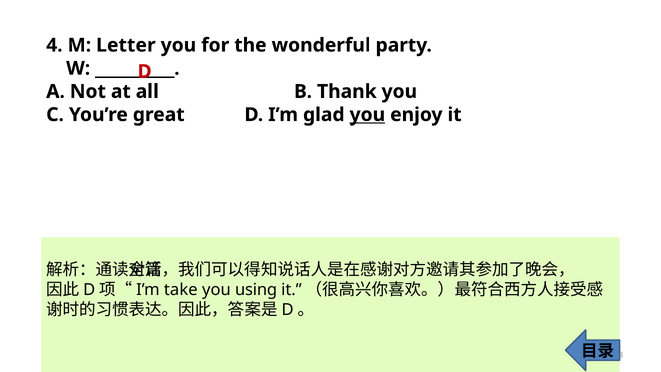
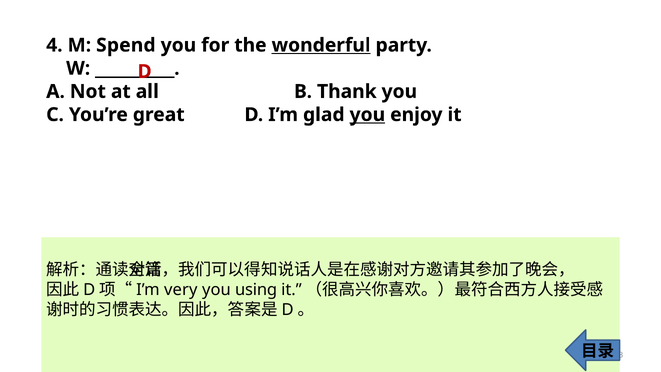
Letter: Letter -> Spend
wonderful underline: none -> present
take: take -> very
